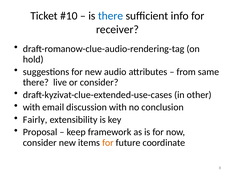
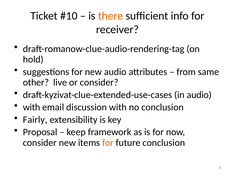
there at (111, 16) colour: blue -> orange
there at (36, 82): there -> other
in other: other -> audio
future coordinate: coordinate -> conclusion
